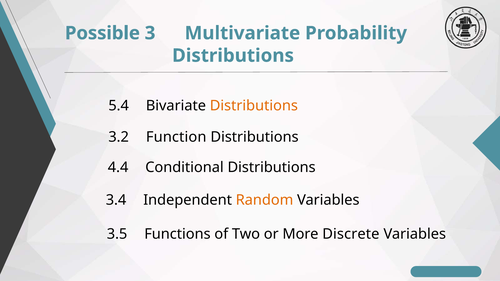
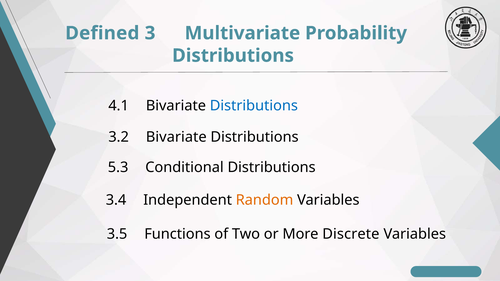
Possible: Possible -> Defined
5.4: 5.4 -> 4.1
Distributions at (254, 106) colour: orange -> blue
3.2 Function: Function -> Bivariate
4.4: 4.4 -> 5.3
